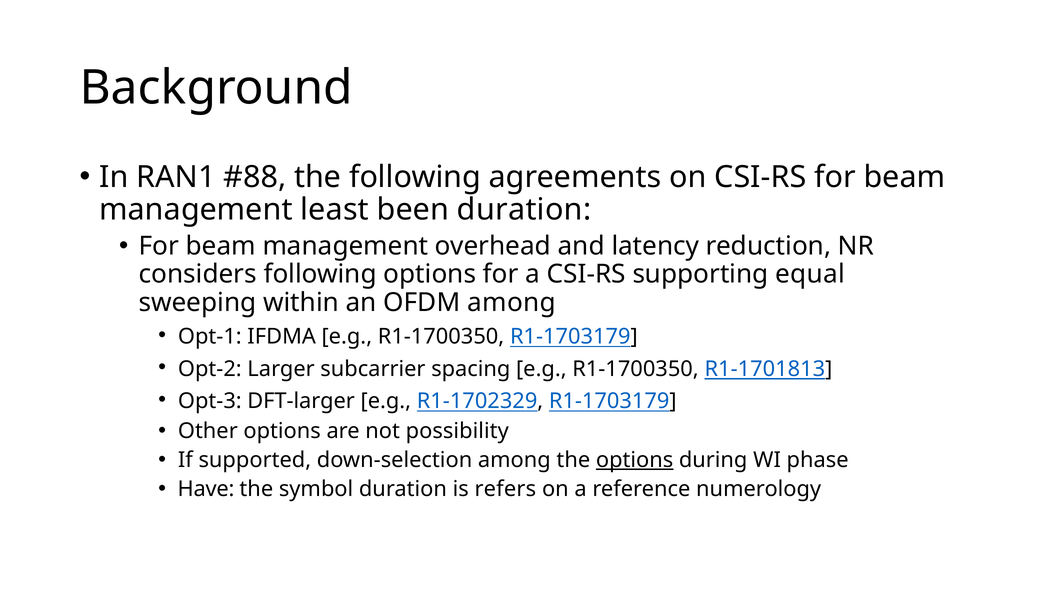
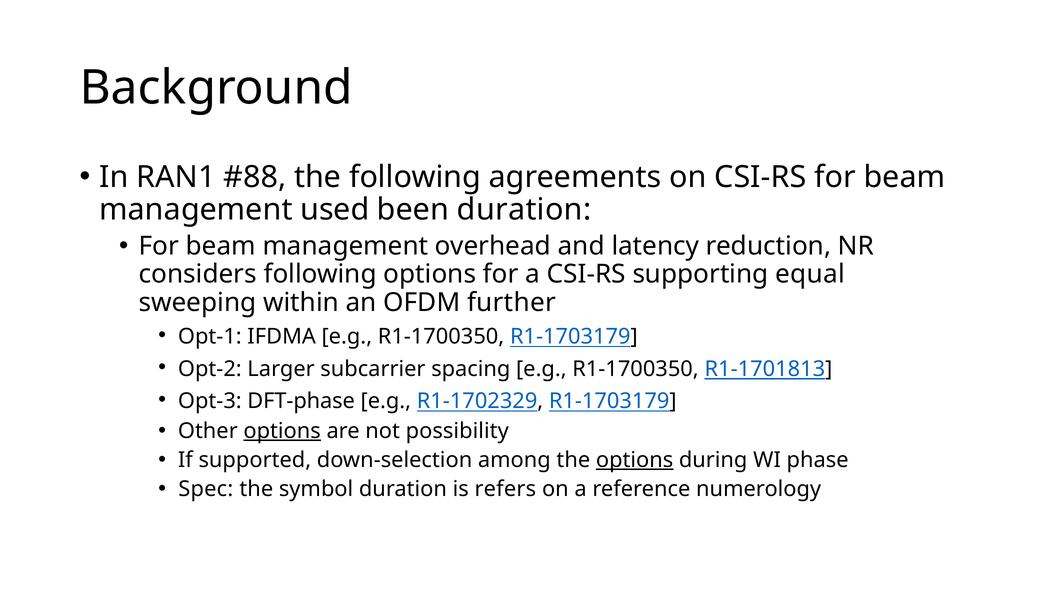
least: least -> used
OFDM among: among -> further
DFT-larger: DFT-larger -> DFT-phase
options at (282, 431) underline: none -> present
Have: Have -> Spec
